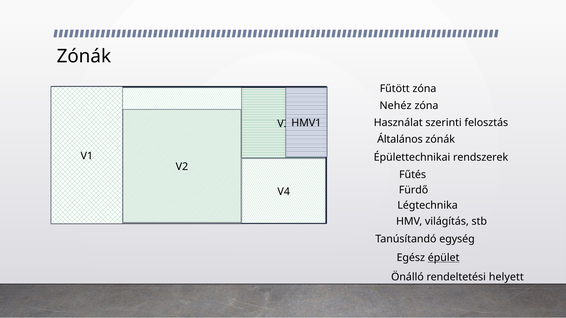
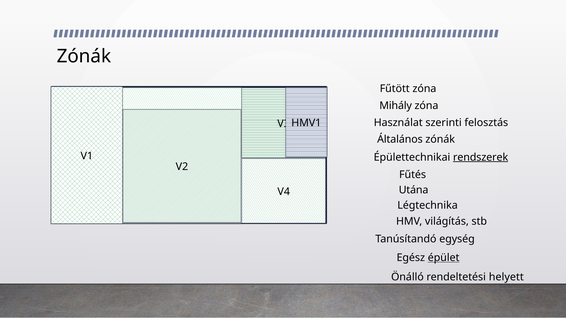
Nehéz at (396, 106): Nehéz -> Mihály
rendszerek underline: none -> present
Fürdő at (414, 190): Fürdő -> Utána
